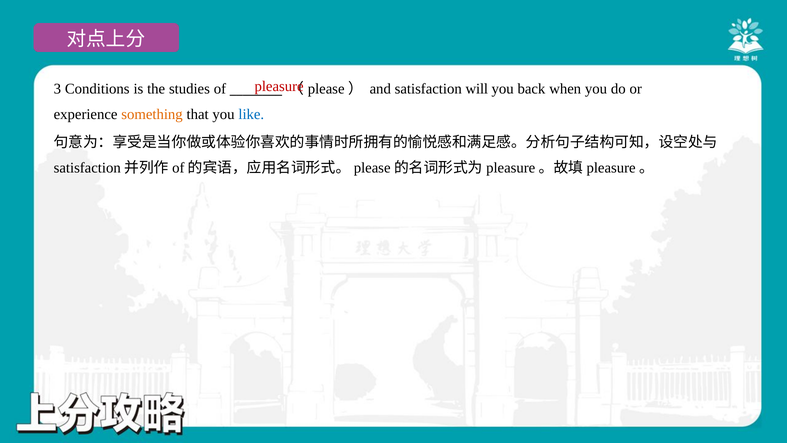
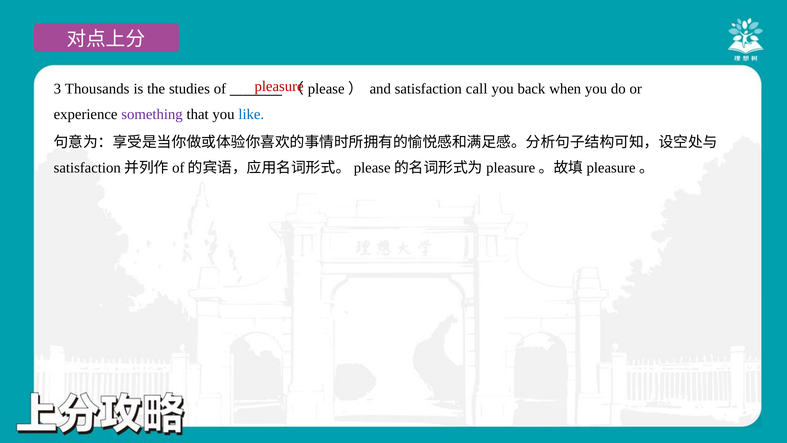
Conditions: Conditions -> Thousands
will: will -> call
something colour: orange -> purple
